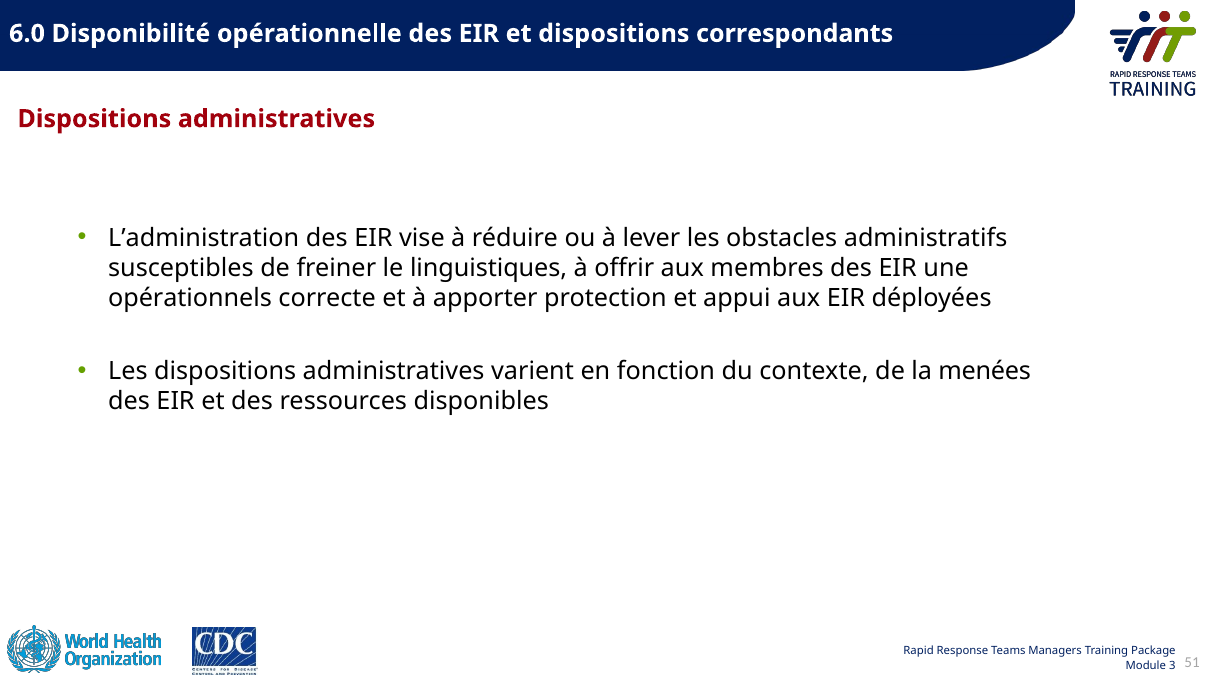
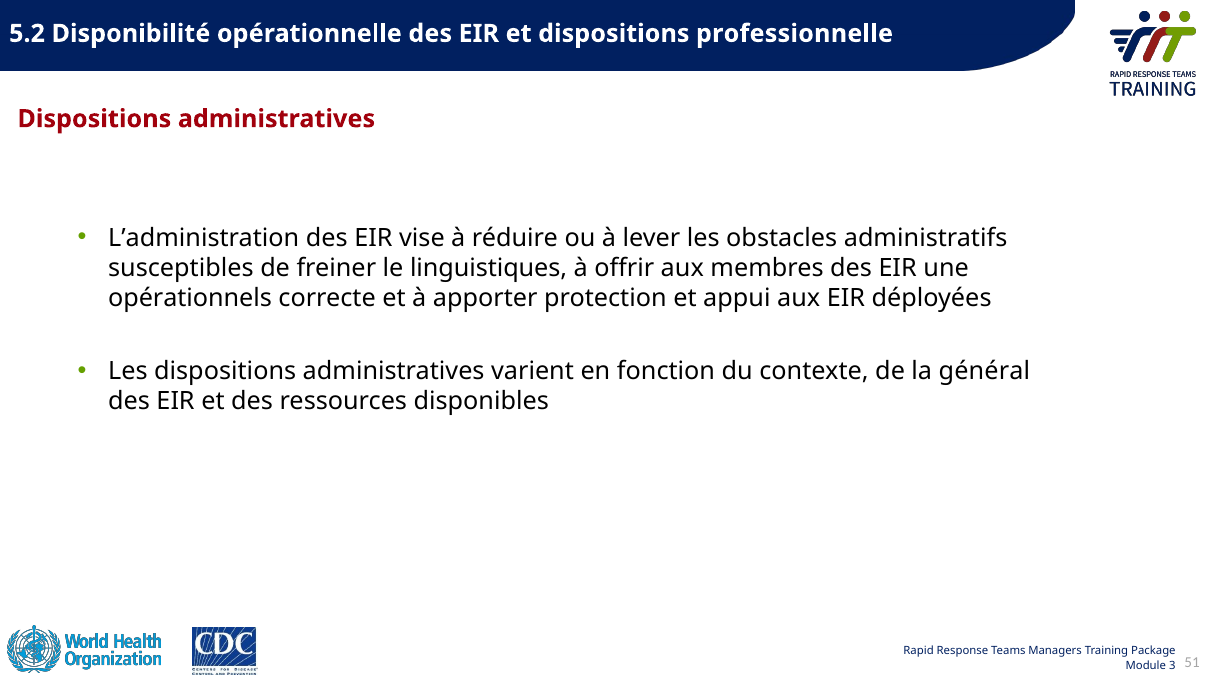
6.0: 6.0 -> 5.2
correspondants: correspondants -> professionnelle
menées: menées -> général
